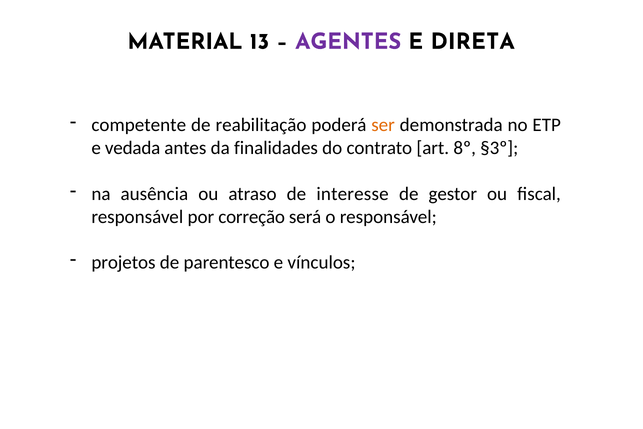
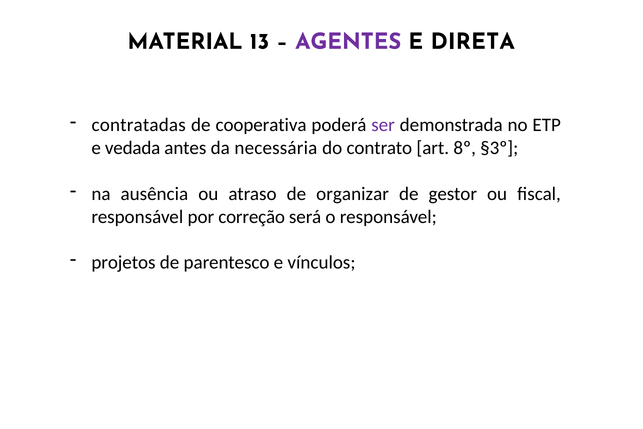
competente: competente -> contratadas
reabilitação: reabilitação -> cooperativa
ser colour: orange -> purple
finalidades: finalidades -> necessária
interesse: interesse -> organizar
